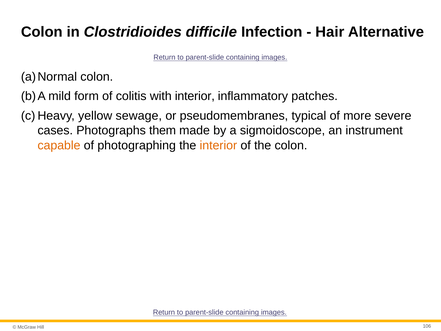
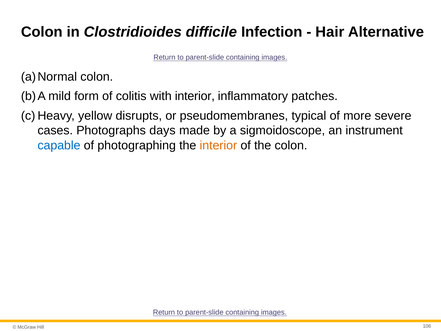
sewage: sewage -> disrupts
them: them -> days
capable colour: orange -> blue
